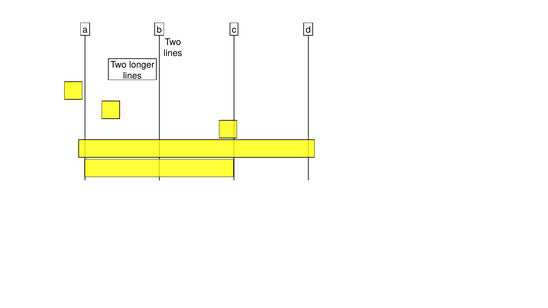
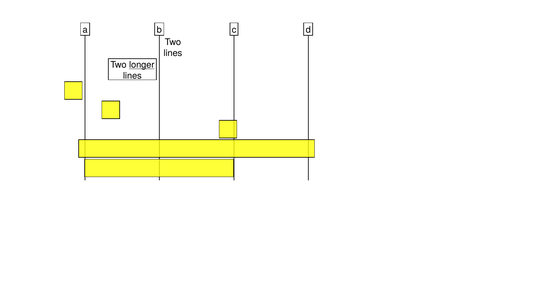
longer underline: none -> present
